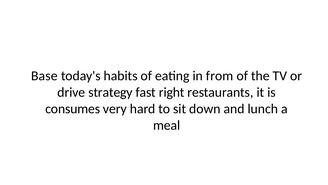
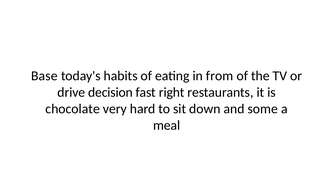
strategy: strategy -> decision
consumes: consumes -> chocolate
lunch: lunch -> some
